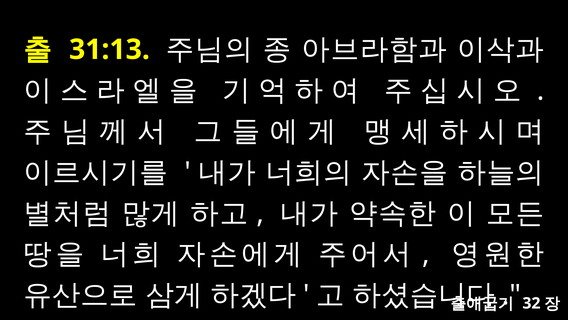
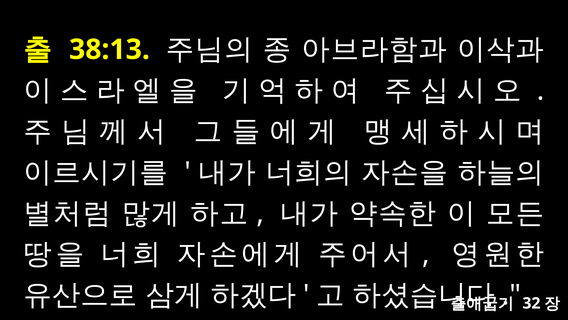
31:13: 31:13 -> 38:13
